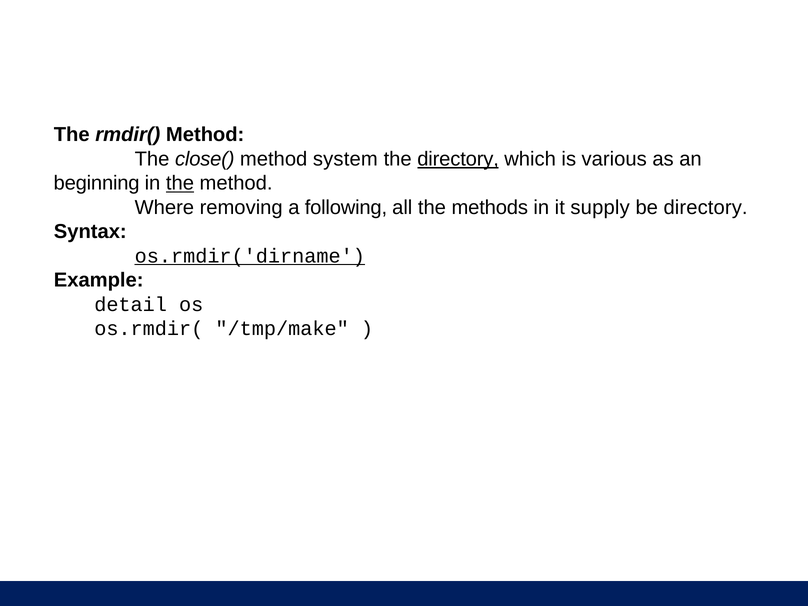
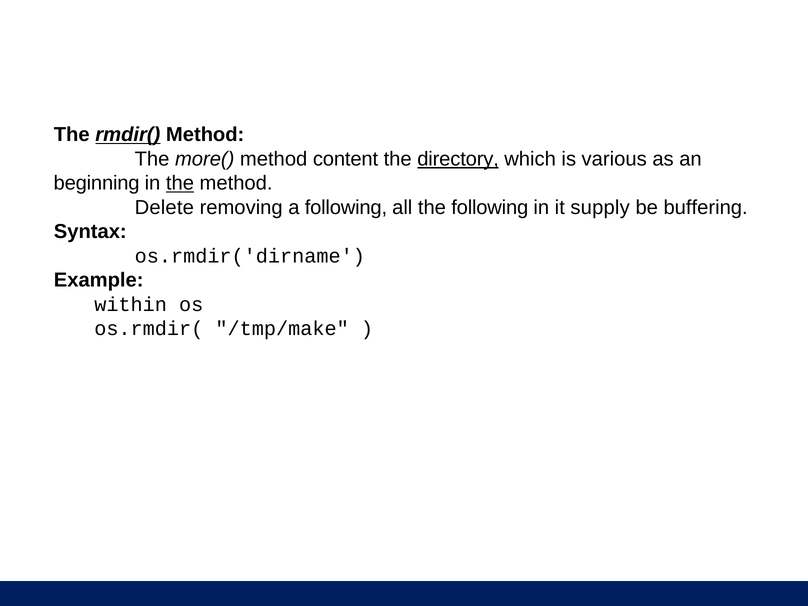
rmdir( underline: none -> present
close(: close( -> more(
system: system -> content
Where: Where -> Delete
the methods: methods -> following
be directory: directory -> buffering
os.rmdir('dirname underline: present -> none
detail: detail -> within
